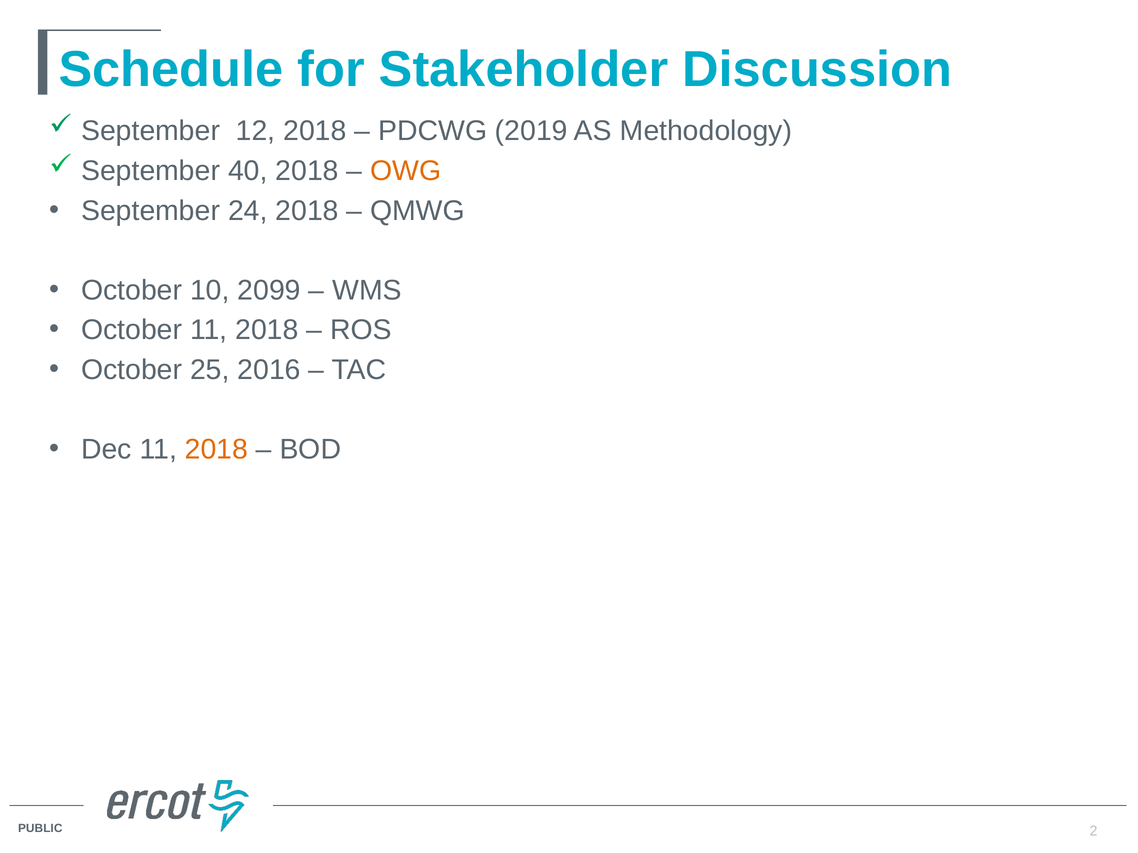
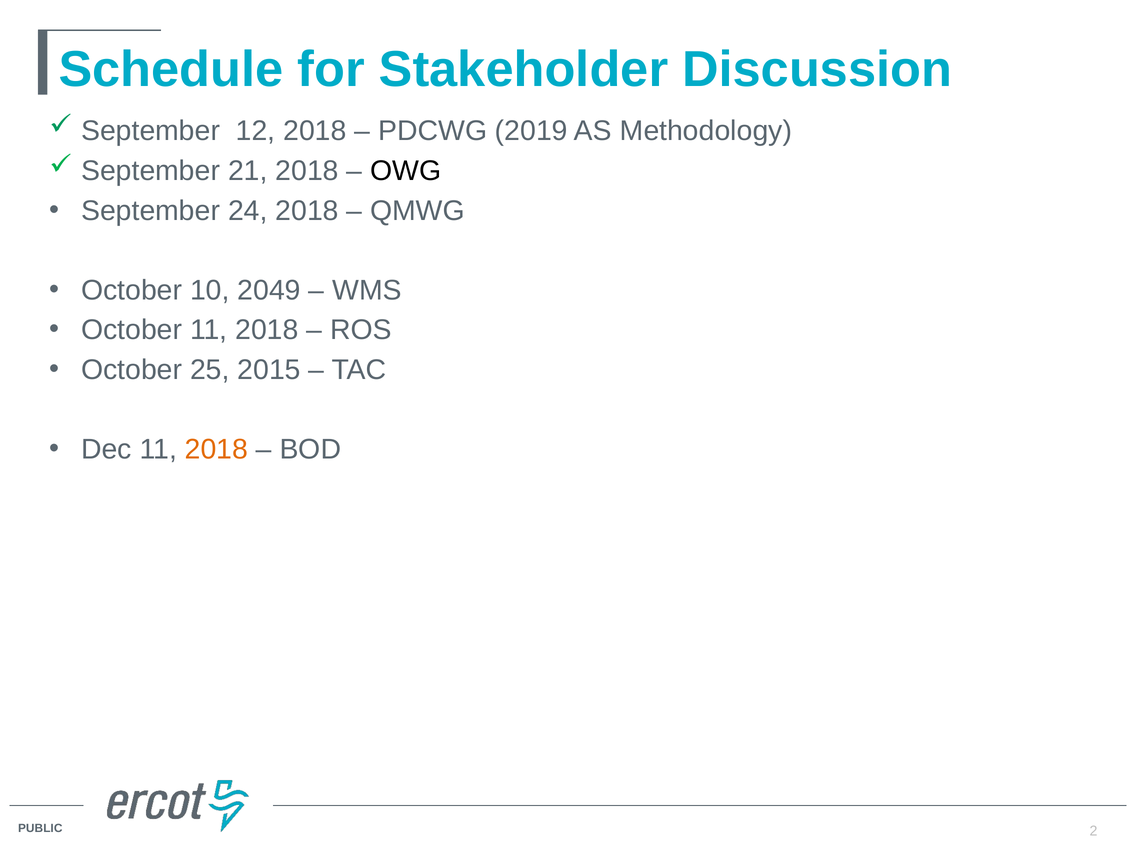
40: 40 -> 21
OWG colour: orange -> black
2099: 2099 -> 2049
2016: 2016 -> 2015
